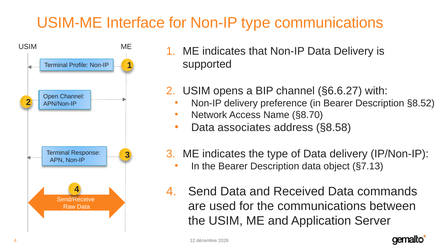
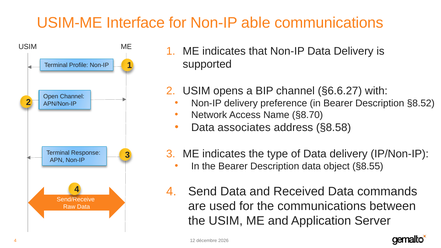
Non-IP type: type -> able
§7.13: §7.13 -> §8.55
